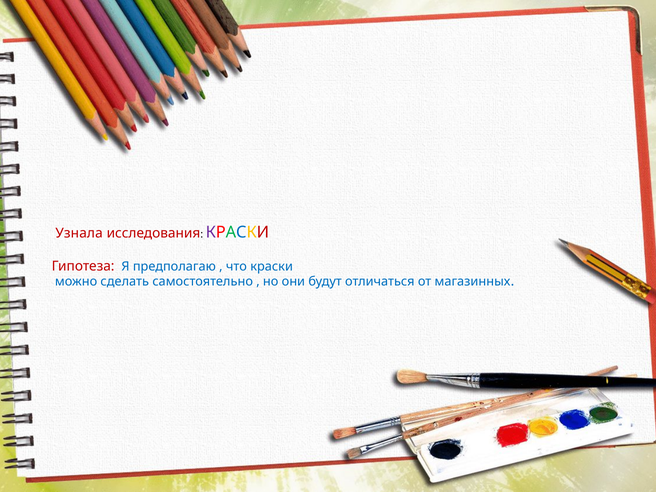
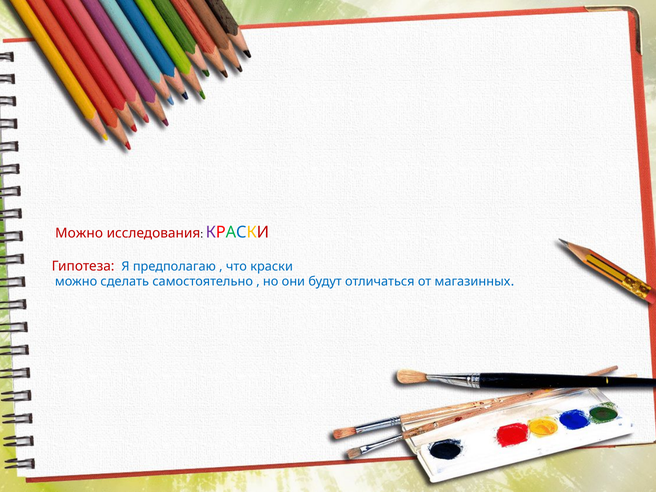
Узнала at (79, 233): Узнала -> Можно
